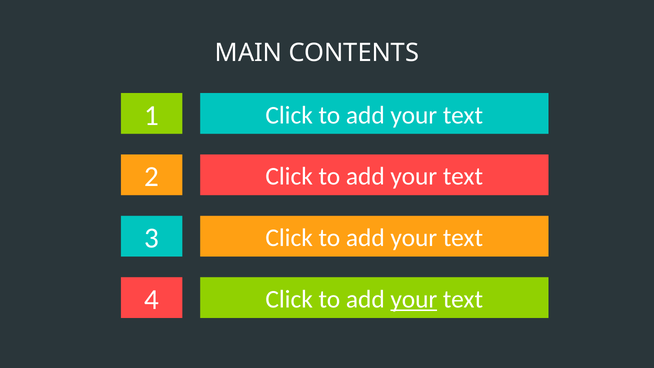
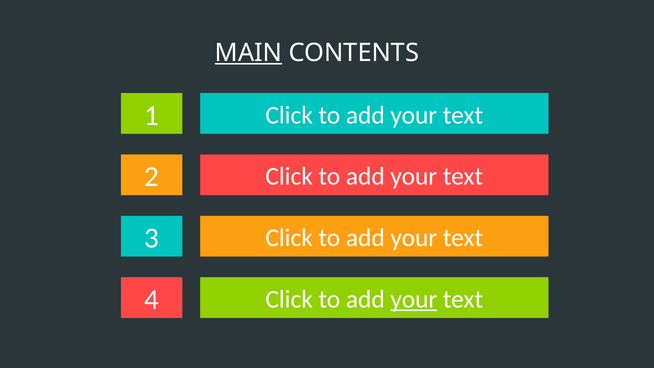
MAIN underline: none -> present
